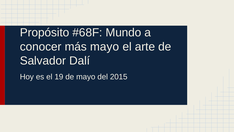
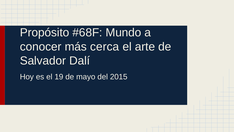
más mayo: mayo -> cerca
